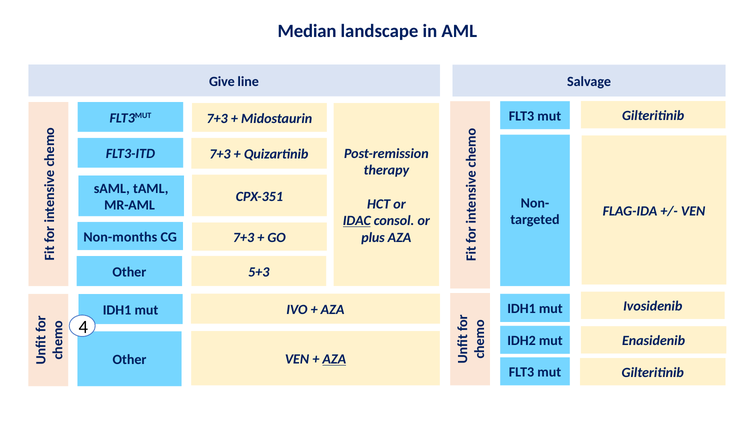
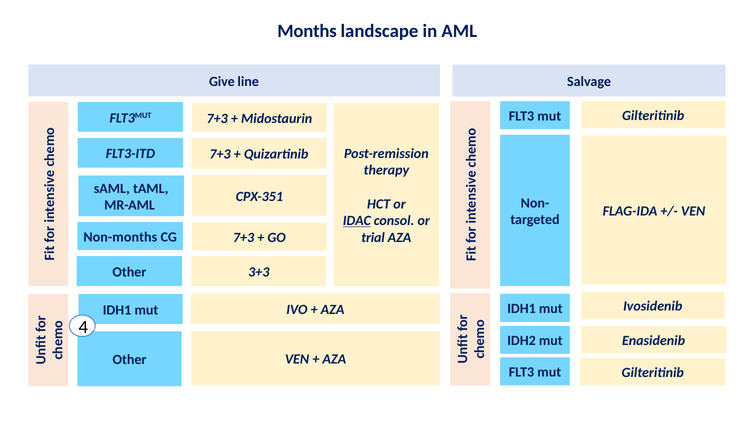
Median: Median -> Months
plus: plus -> trial
5+3: 5+3 -> 3+3
AZA at (334, 359) underline: present -> none
